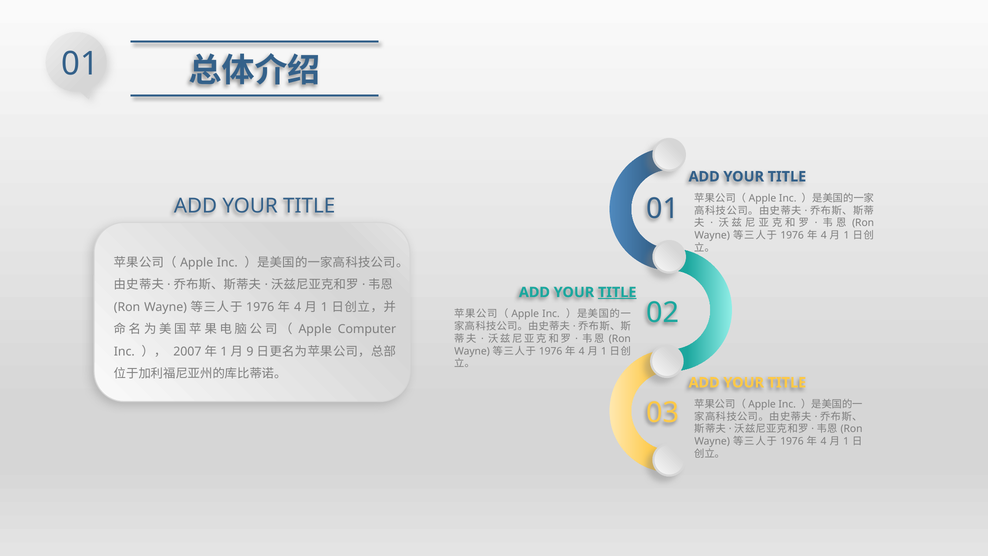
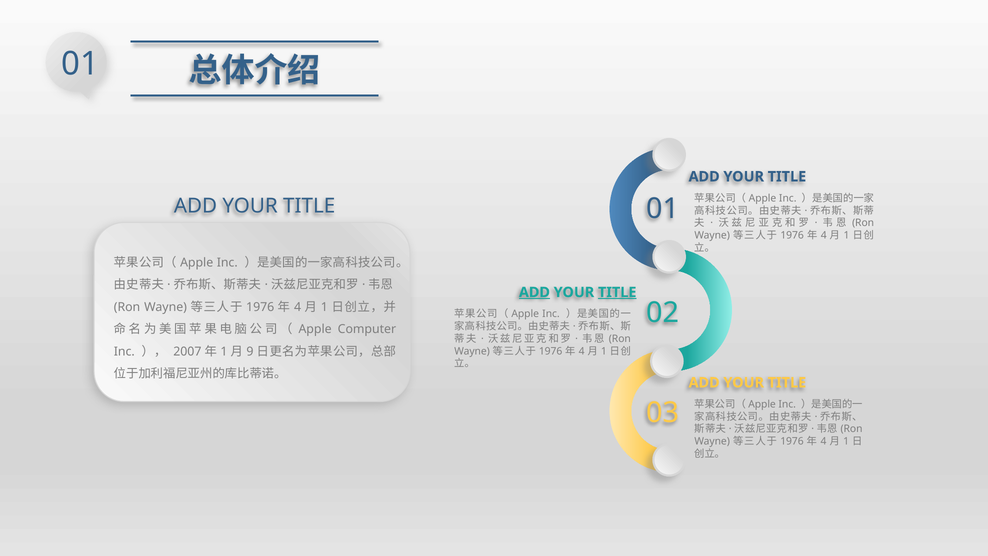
ADD at (534, 292) underline: none -> present
